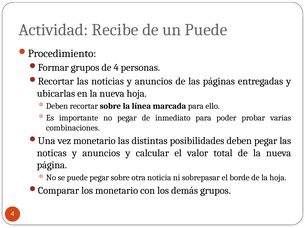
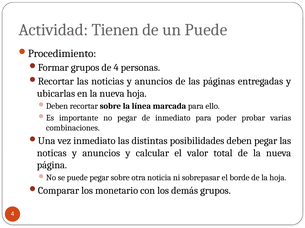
Recibe: Recibe -> Tienen
vez monetario: monetario -> inmediato
